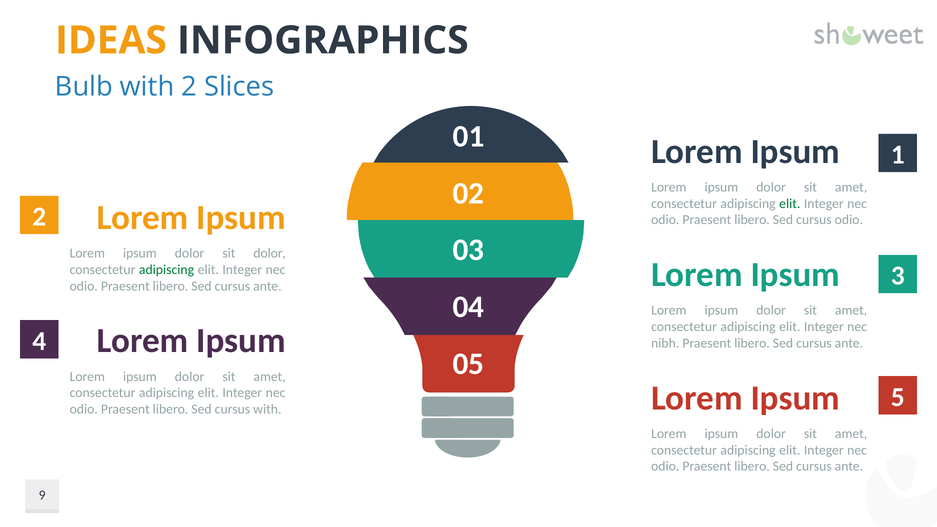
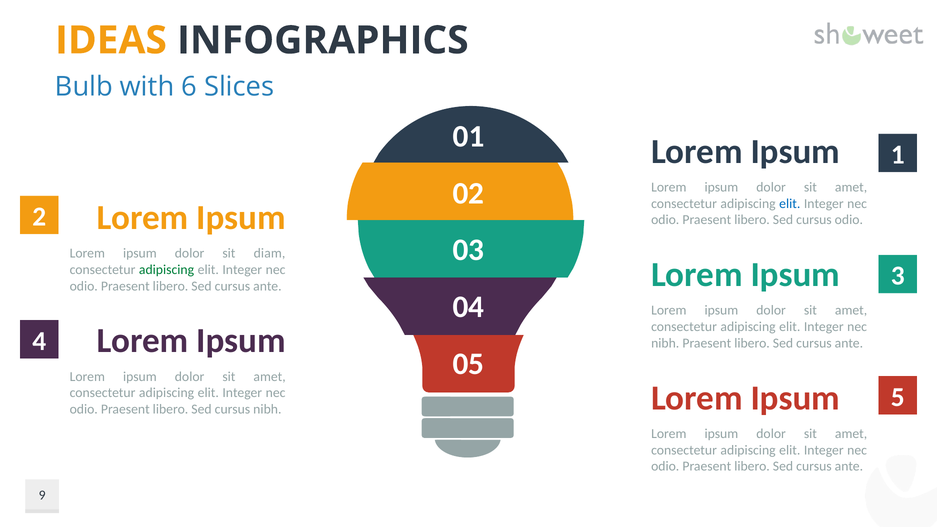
with 2: 2 -> 6
elit at (790, 204) colour: green -> blue
sit dolor: dolor -> diam
cursus with: with -> nibh
